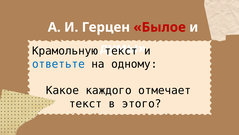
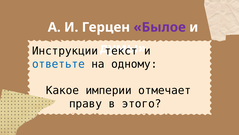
Былое colour: red -> purple
Крамольную: Крамольную -> Инструкции
каждого: каждого -> империи
текст at (86, 103): текст -> праву
